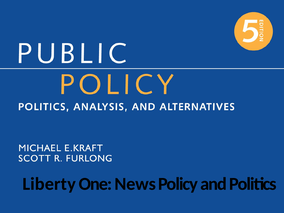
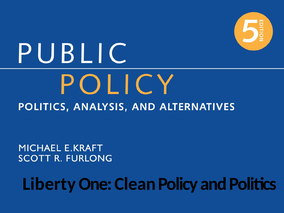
News: News -> Clean
